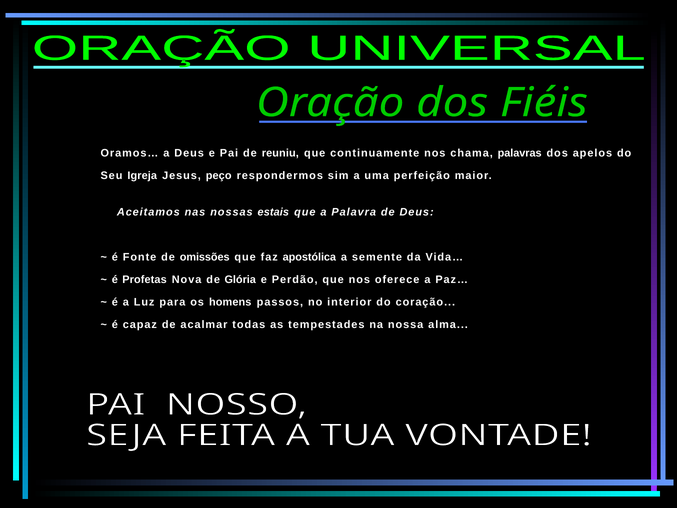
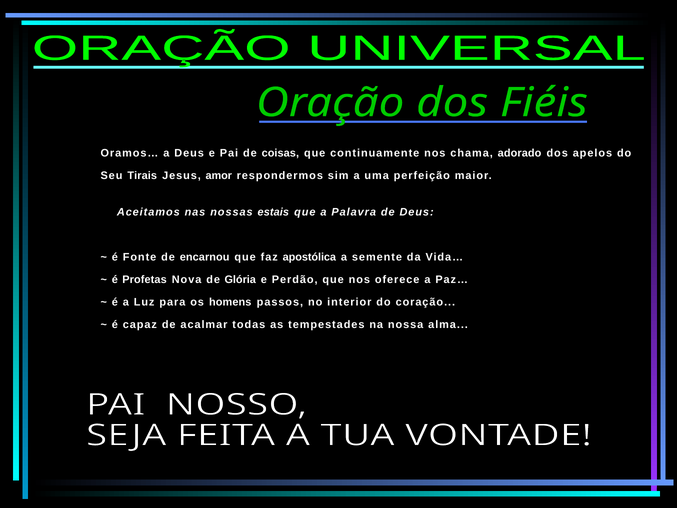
reuniu: reuniu -> coisas
palavras: palavras -> adorado
Igreja: Igreja -> Tirais
peço: peço -> amor
omissões: omissões -> encarnou
